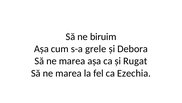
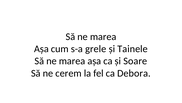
biruim at (103, 36): biruim -> marea
Debora: Debora -> Tainele
Rugat: Rugat -> Soare
marea at (69, 73): marea -> cerem
Ezechia: Ezechia -> Debora
